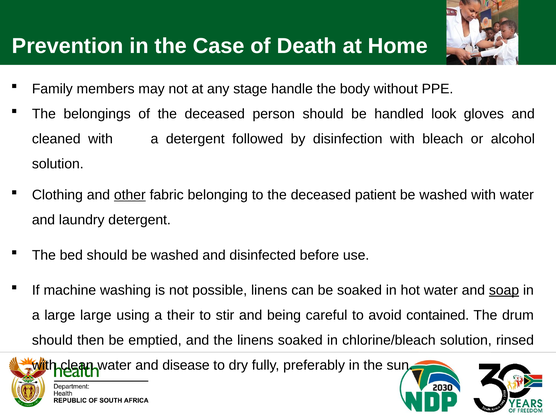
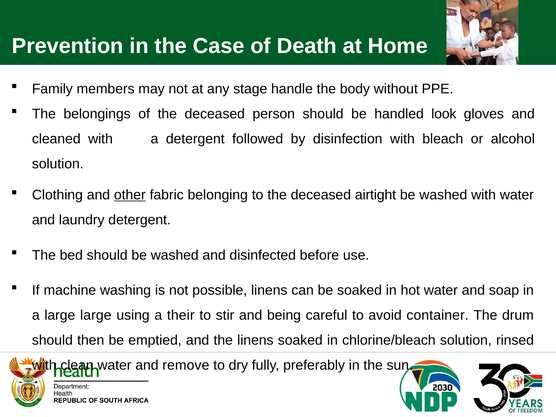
patient: patient -> airtight
soap underline: present -> none
contained: contained -> container
disease: disease -> remove
